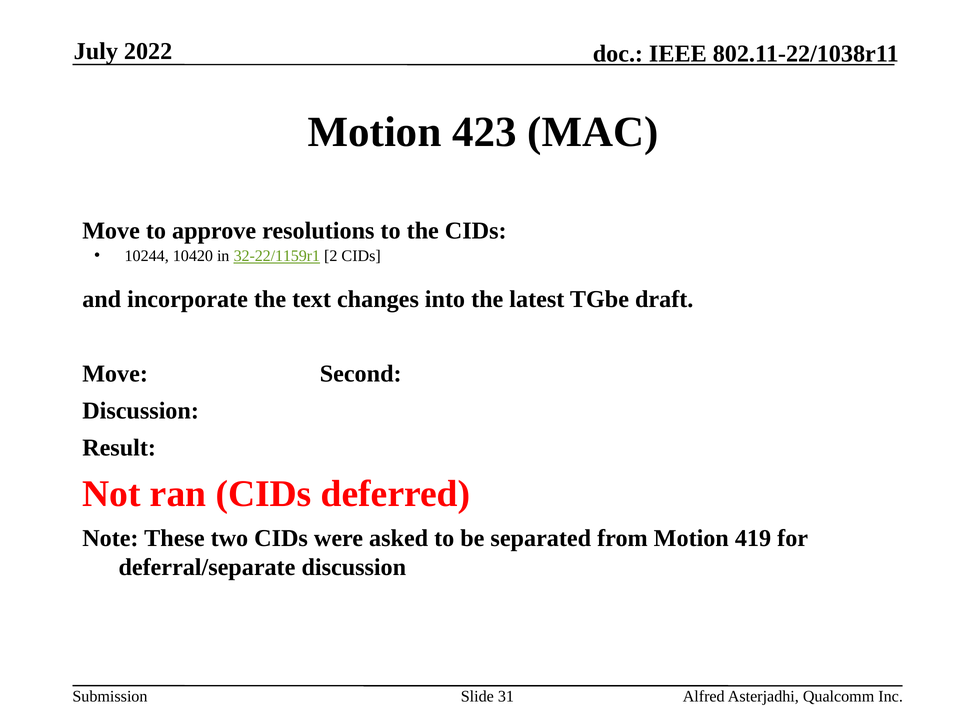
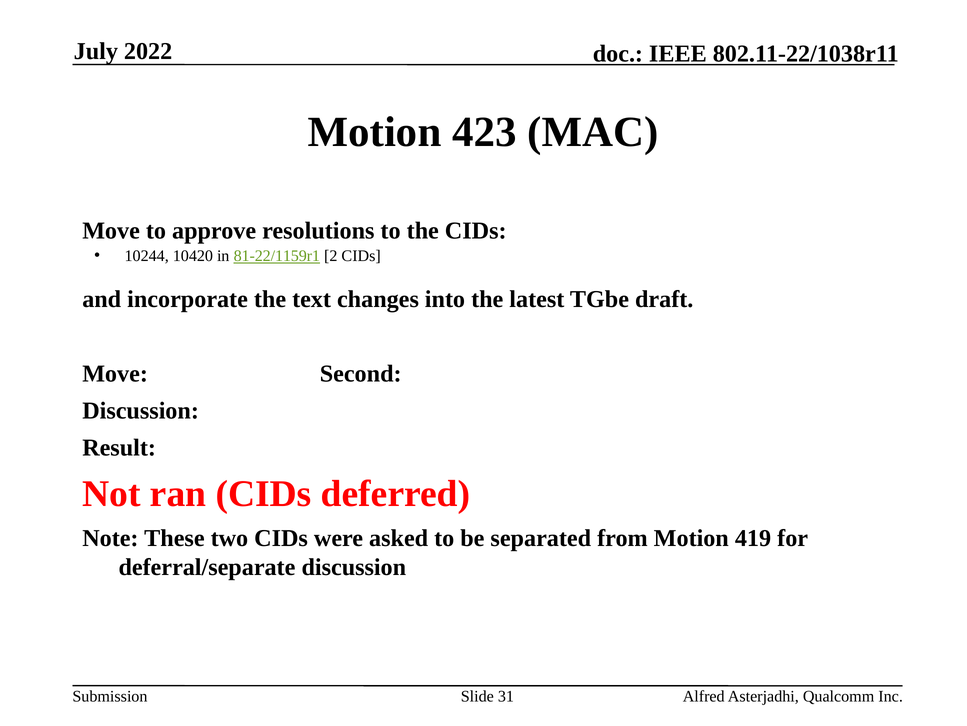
32-22/1159r1: 32-22/1159r1 -> 81-22/1159r1
